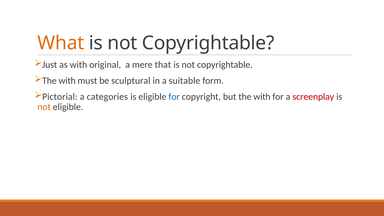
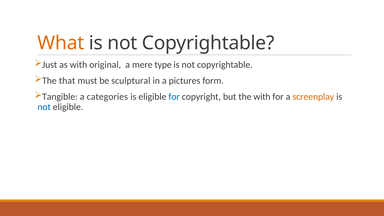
that: that -> type
with at (67, 81): with -> that
suitable: suitable -> pictures
Pictorial: Pictorial -> Tangible
screenplay colour: red -> orange
not at (44, 107) colour: orange -> blue
